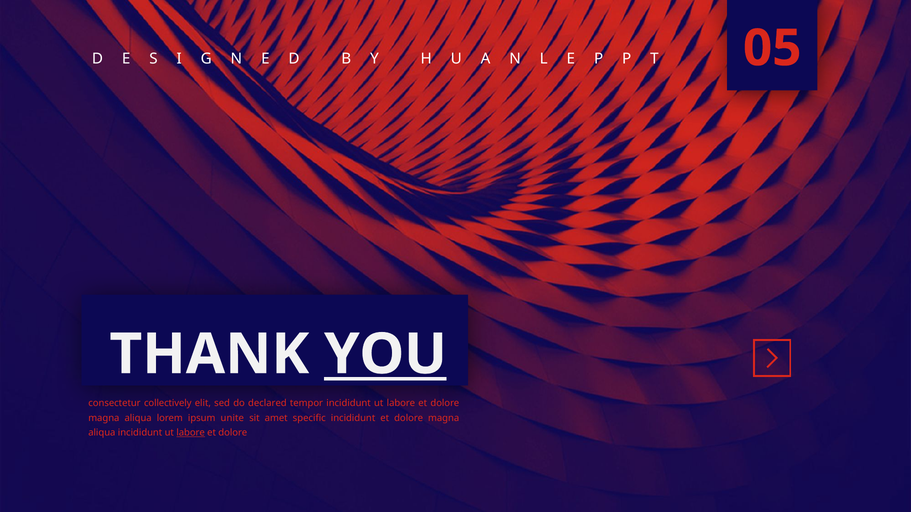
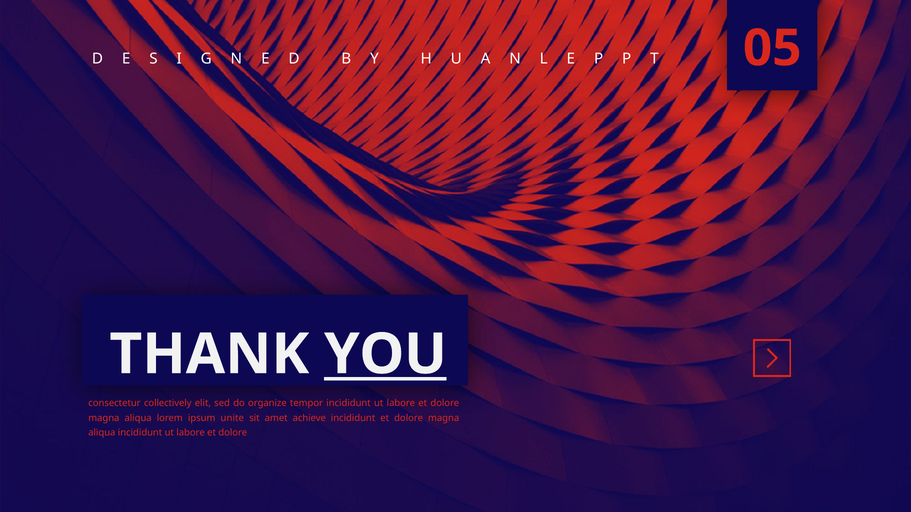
declared: declared -> organize
specific: specific -> achieve
labore at (191, 433) underline: present -> none
